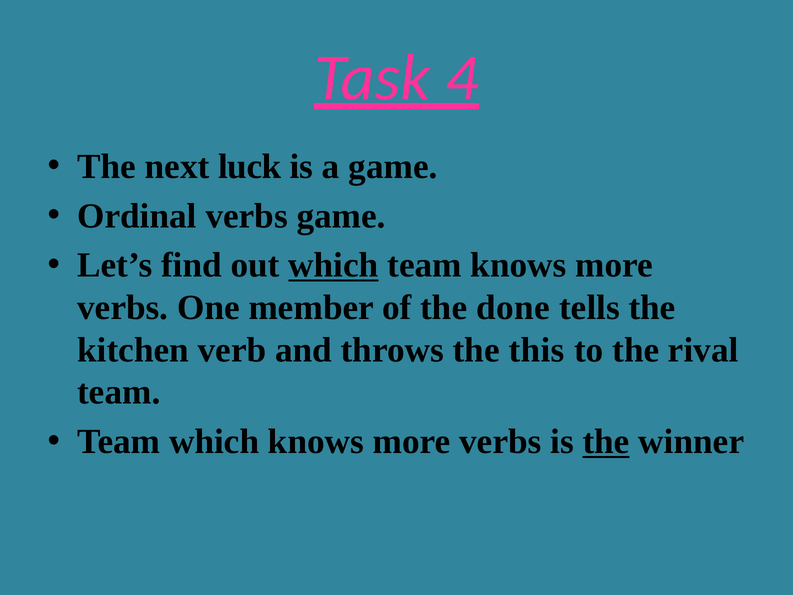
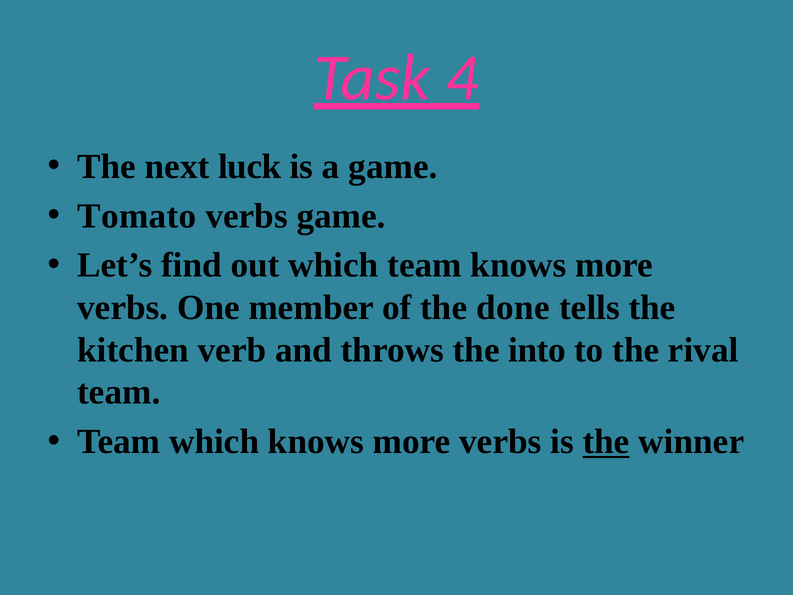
Ordinal: Ordinal -> Tomato
which at (333, 265) underline: present -> none
this: this -> into
